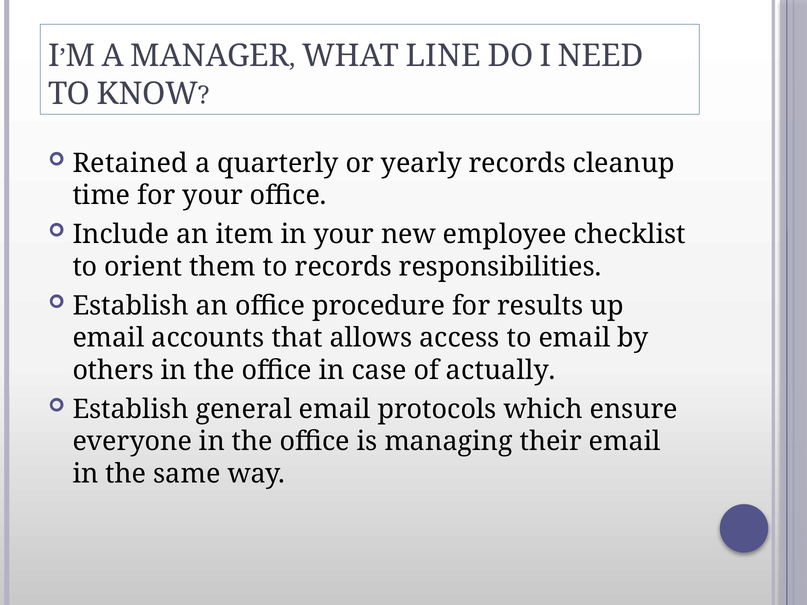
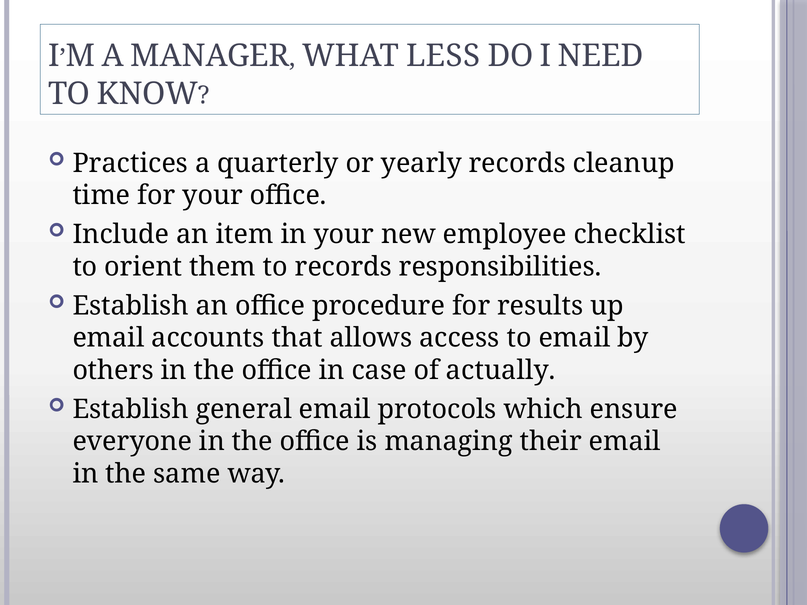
LINE: LINE -> LESS
Retained: Retained -> Practices
